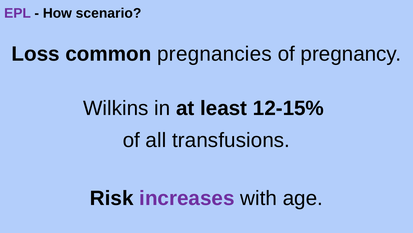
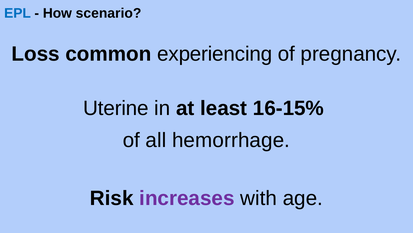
EPL colour: purple -> blue
pregnancies: pregnancies -> experiencing
Wilkins: Wilkins -> Uterine
12-15%: 12-15% -> 16-15%
transfusions: transfusions -> hemorrhage
